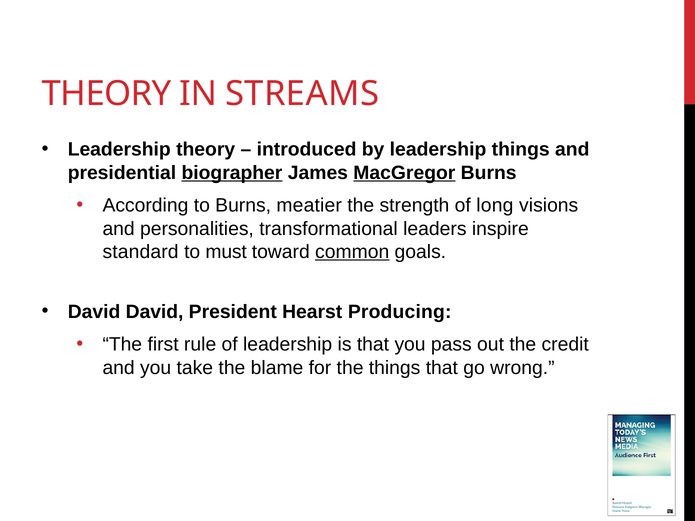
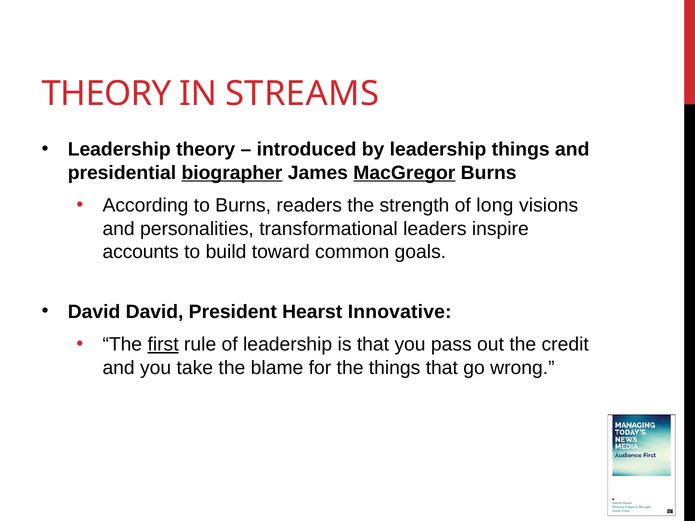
meatier: meatier -> readers
standard: standard -> accounts
must: must -> build
common underline: present -> none
Producing: Producing -> Innovative
first underline: none -> present
